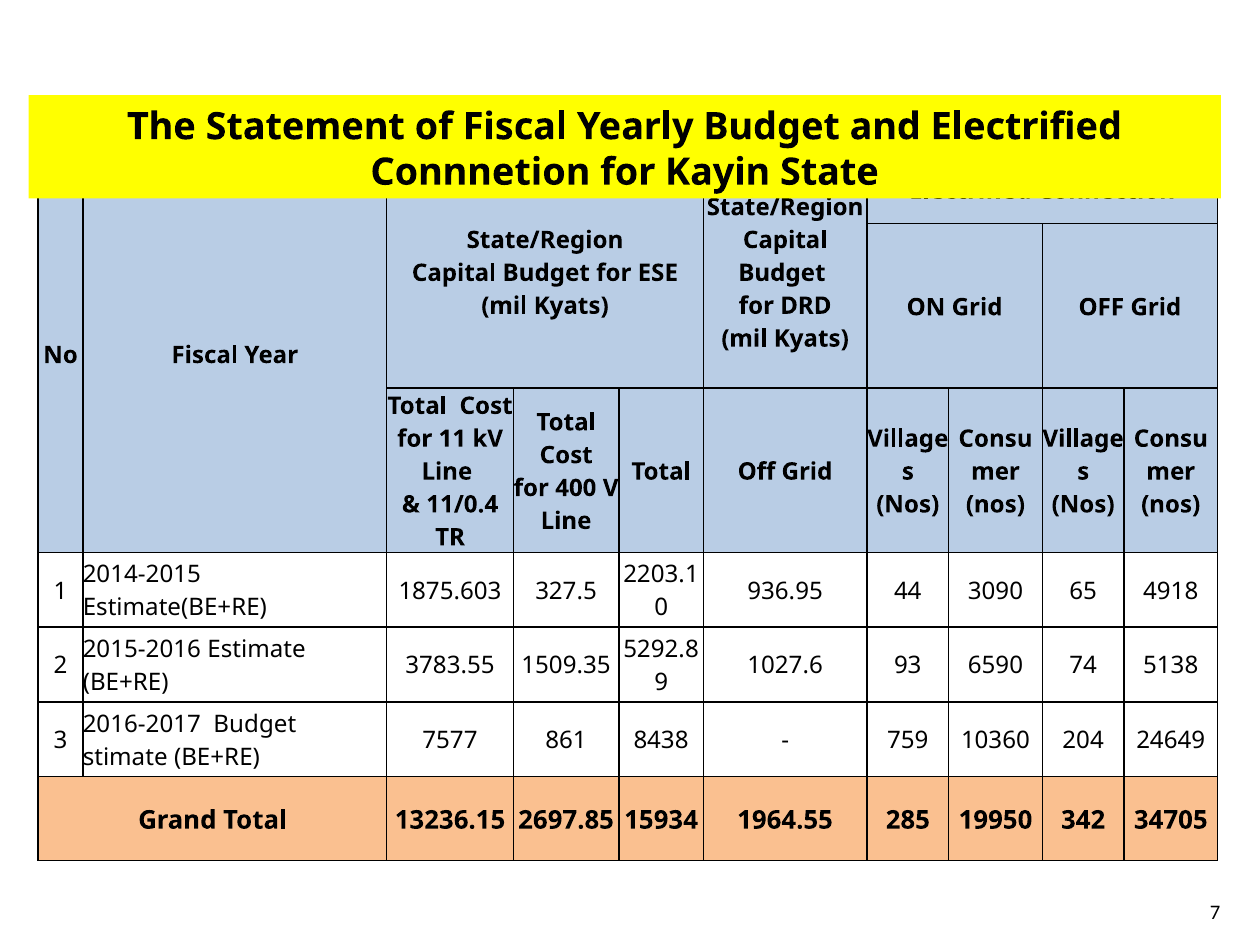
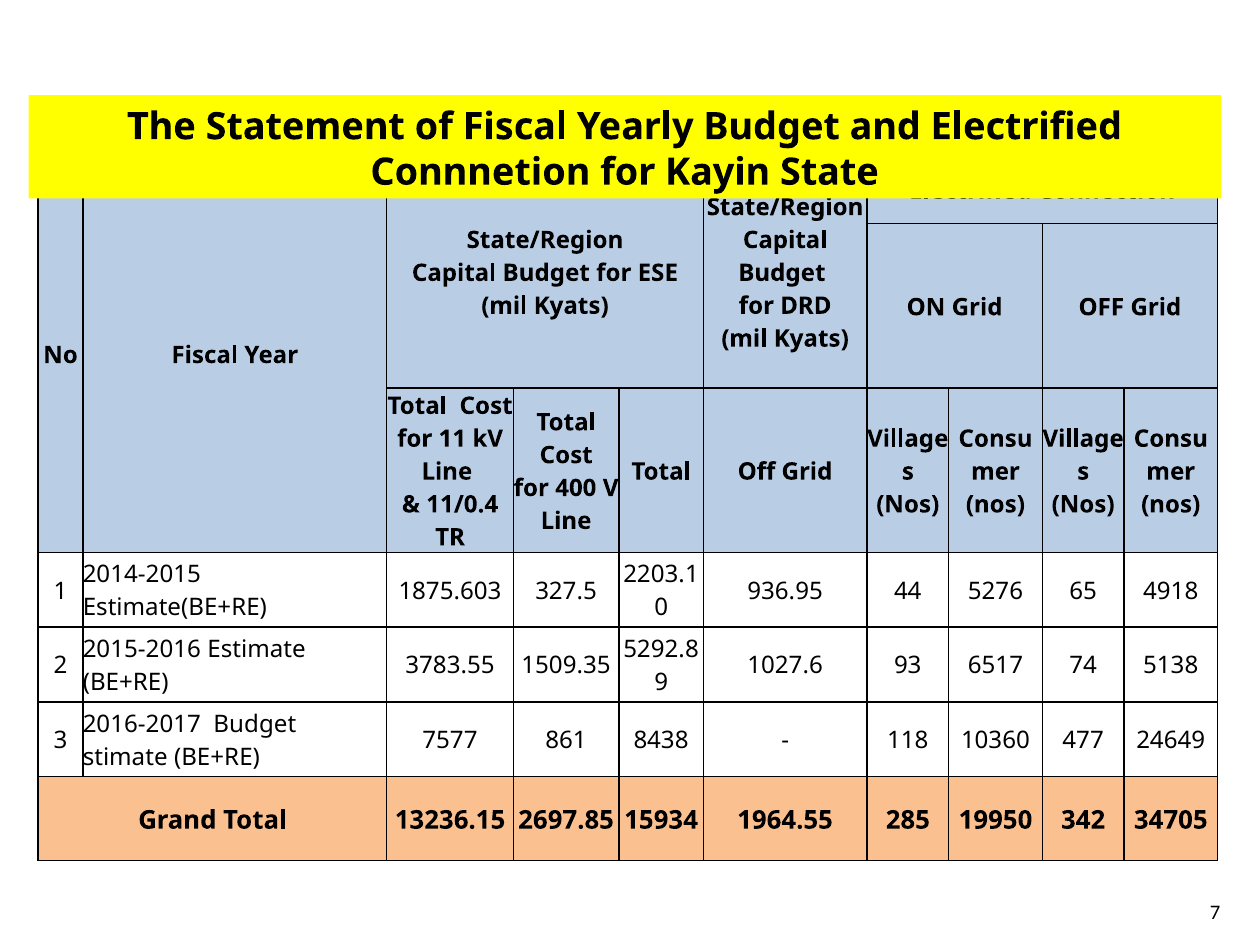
3090: 3090 -> 5276
6590: 6590 -> 6517
759: 759 -> 118
204: 204 -> 477
